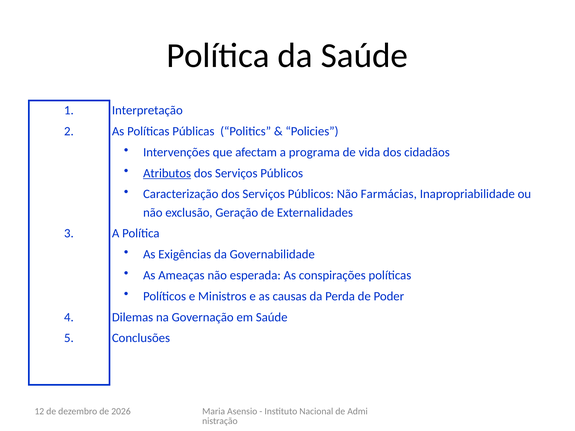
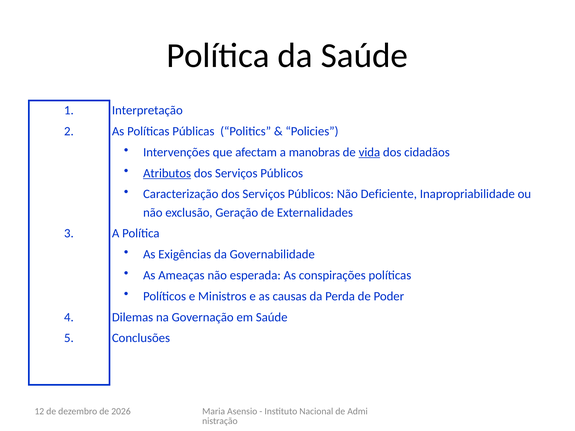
programa: programa -> manobras
vida underline: none -> present
Farmácias: Farmácias -> Deficiente
